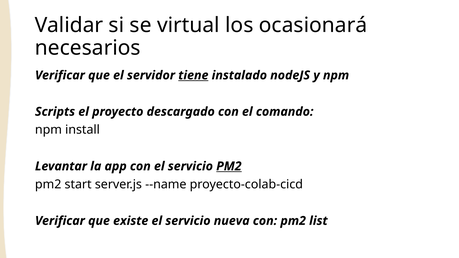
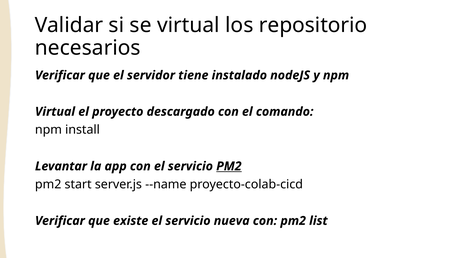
ocasionará: ocasionará -> repositorio
tiene underline: present -> none
Scripts at (55, 112): Scripts -> Virtual
